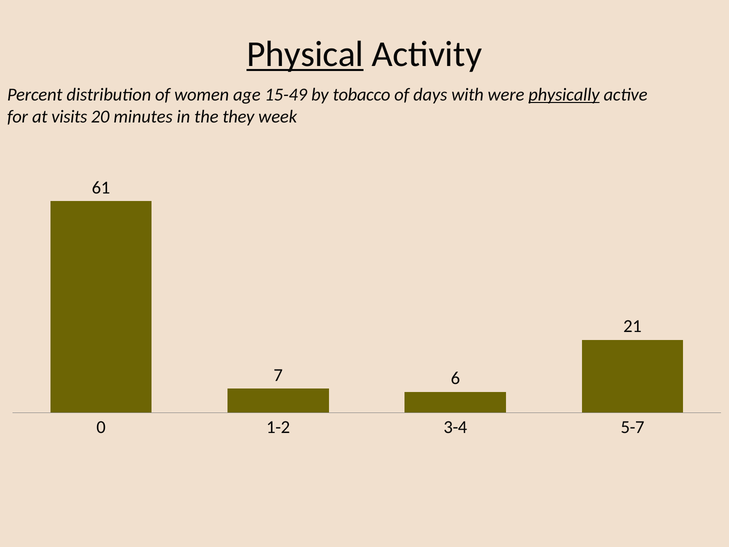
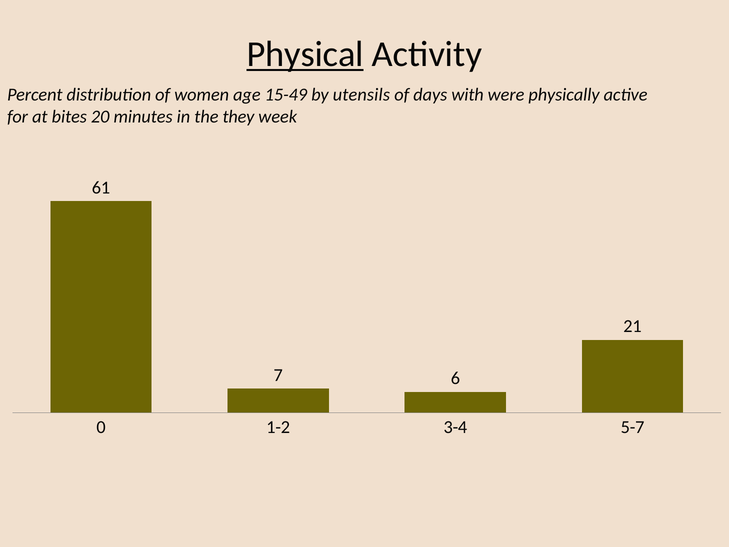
tobacco: tobacco -> utensils
physically underline: present -> none
visits: visits -> bites
